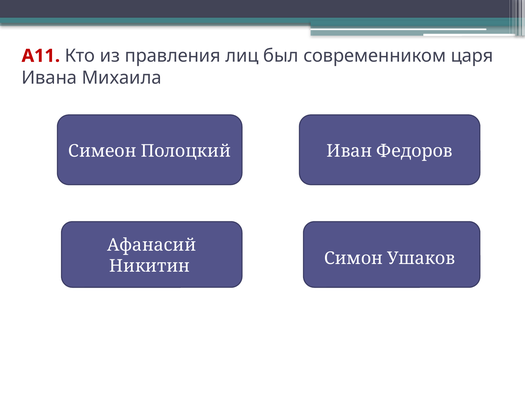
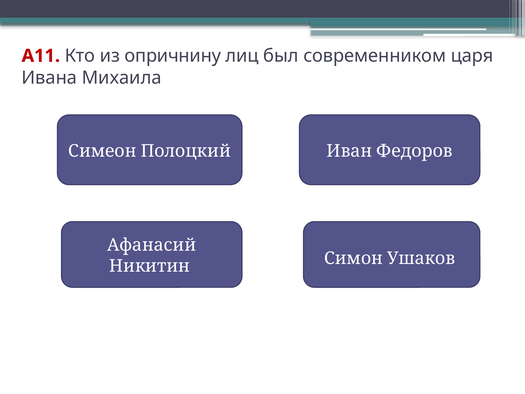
правления: правления -> опричнину
